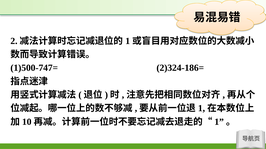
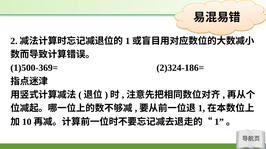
1)500-747=: 1)500-747= -> 1)500-369=
